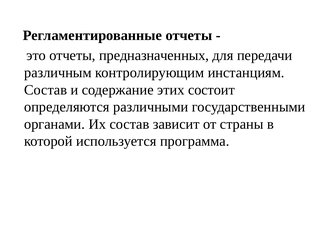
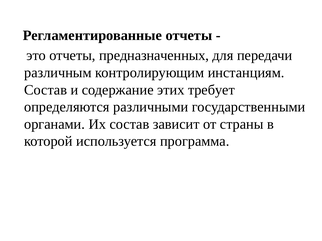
состоит: состоит -> требует
